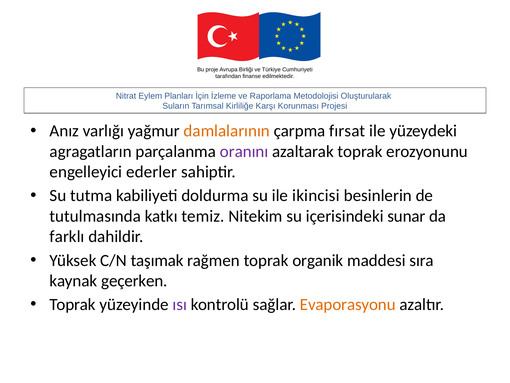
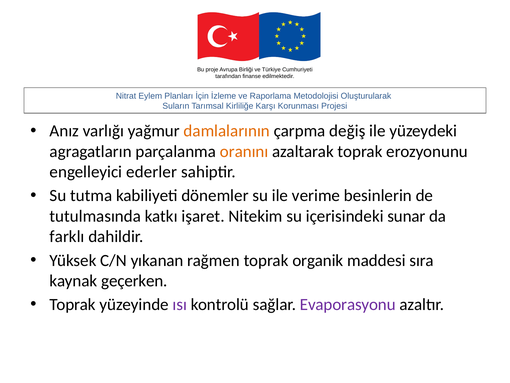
fırsat: fırsat -> değiş
oranını colour: purple -> orange
doldurma: doldurma -> dönemler
ikincisi: ikincisi -> verime
temiz: temiz -> işaret
taşımak: taşımak -> yıkanan
Evaporasyonu colour: orange -> purple
